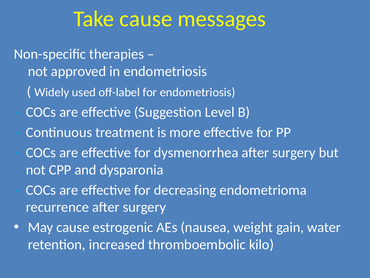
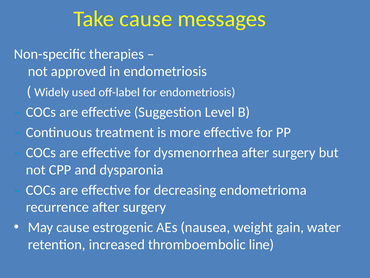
kilo: kilo -> line
